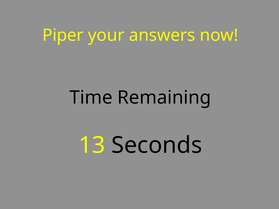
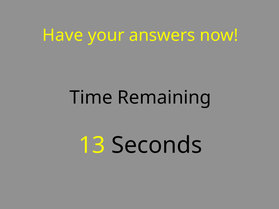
Piper: Piper -> Have
